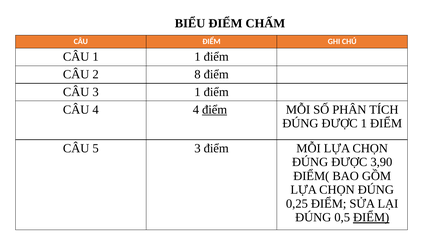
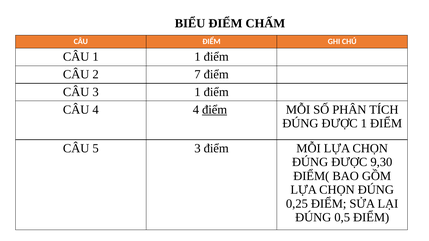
8: 8 -> 7
3,90: 3,90 -> 9,30
ĐIỂM at (371, 218) underline: present -> none
